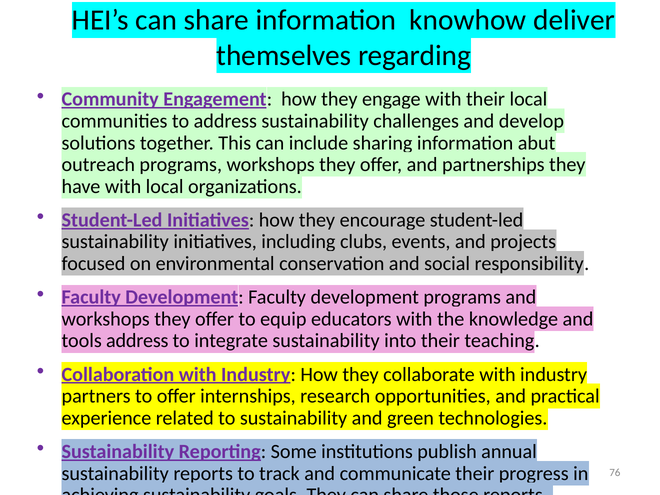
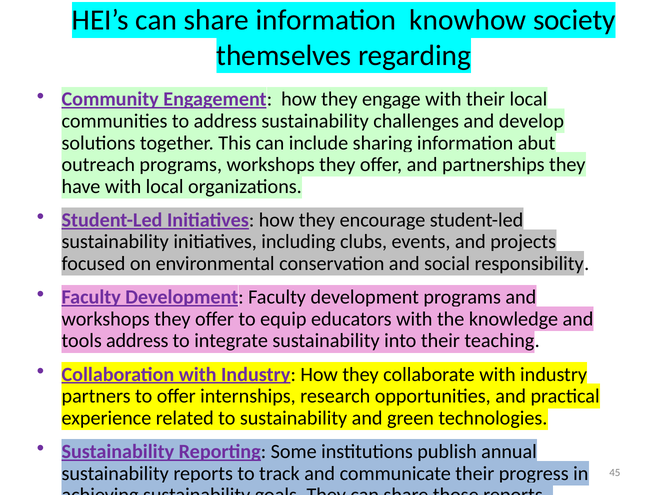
deliver: deliver -> society
76: 76 -> 45
